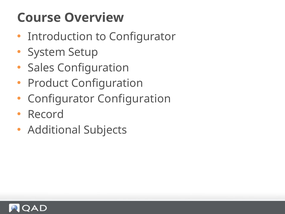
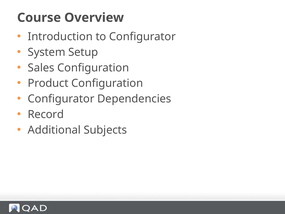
Configurator Configuration: Configuration -> Dependencies
